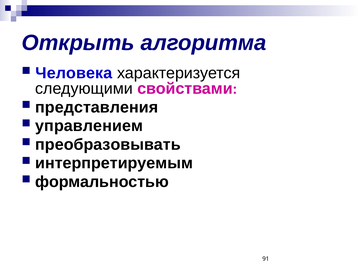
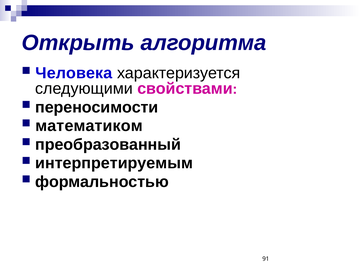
представления: представления -> переносимости
управлением: управлением -> математиком
преобразовывать: преобразовывать -> преобразованный
